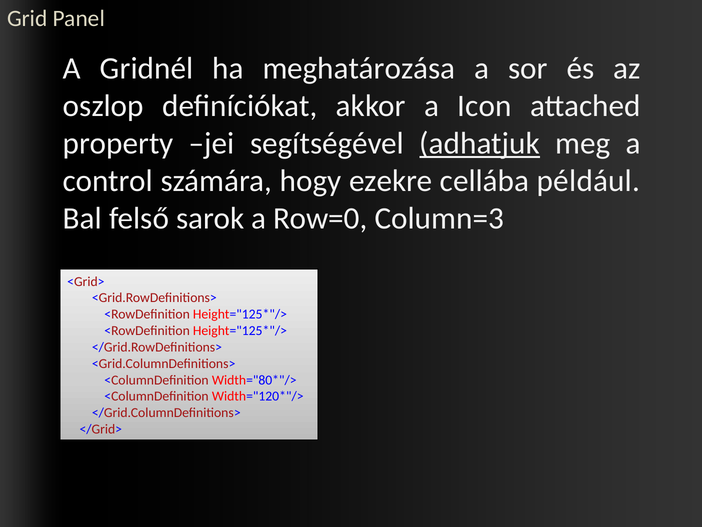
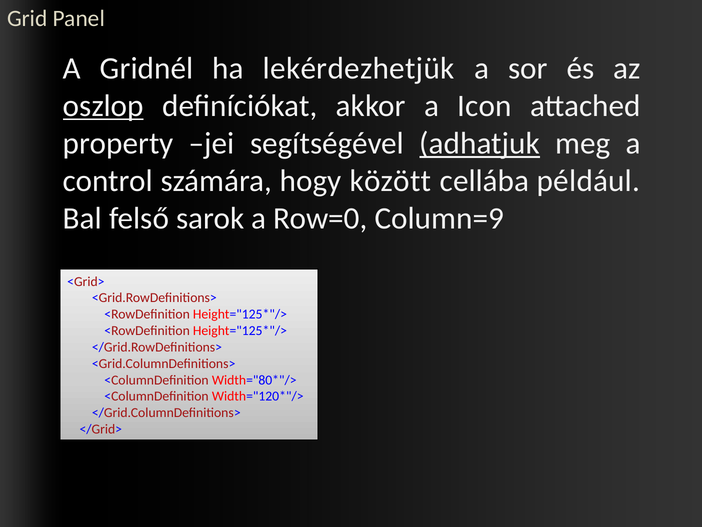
meghatározása: meghatározása -> lekérdezhetjük
oszlop underline: none -> present
ezekre: ezekre -> között
Column=3: Column=3 -> Column=9
